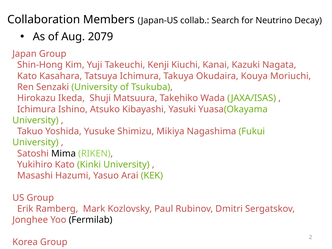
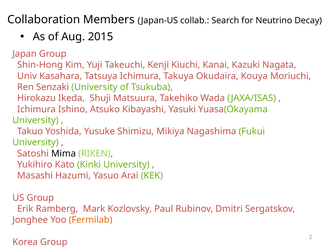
2079: 2079 -> 2015
Kato at (27, 76): Kato -> Univ
Fermilab colour: black -> orange
